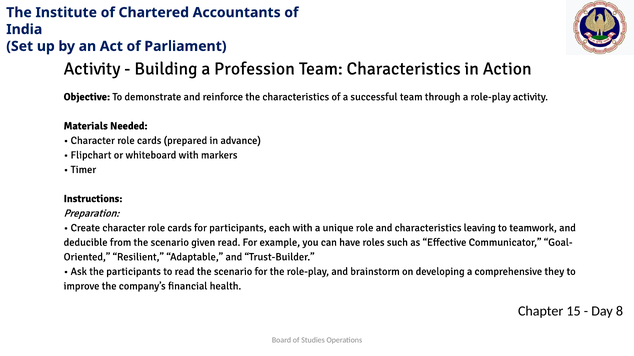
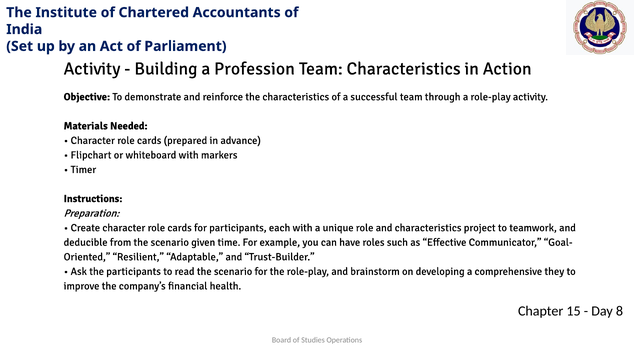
leaving: leaving -> project
given read: read -> time
